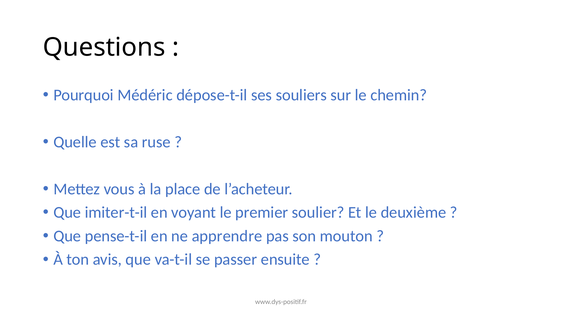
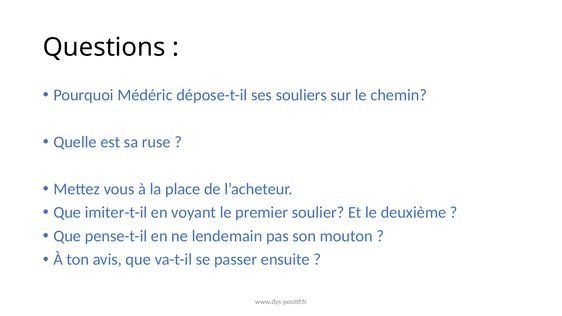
apprendre: apprendre -> lendemain
